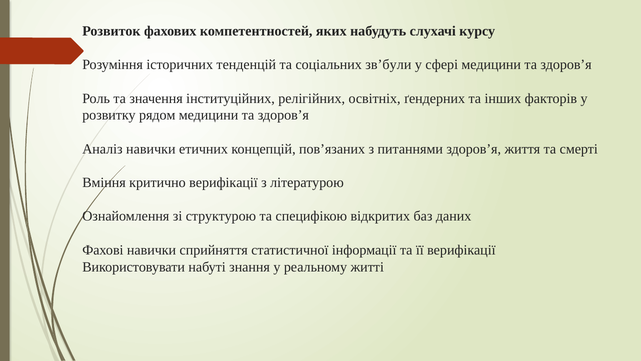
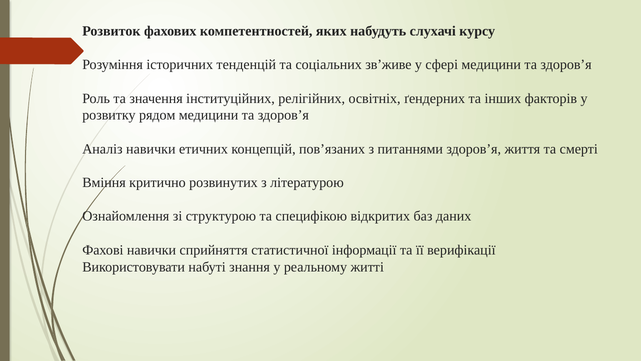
зв’були: зв’були -> зв’живе
критично верифікації: верифікації -> розвинутих
